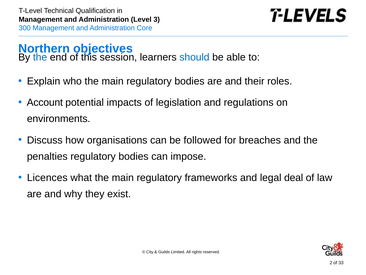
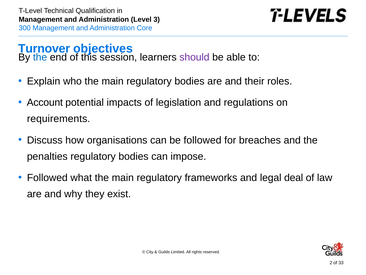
Northern: Northern -> Turnover
should colour: blue -> purple
environments: environments -> requirements
Licences at (47, 177): Licences -> Followed
